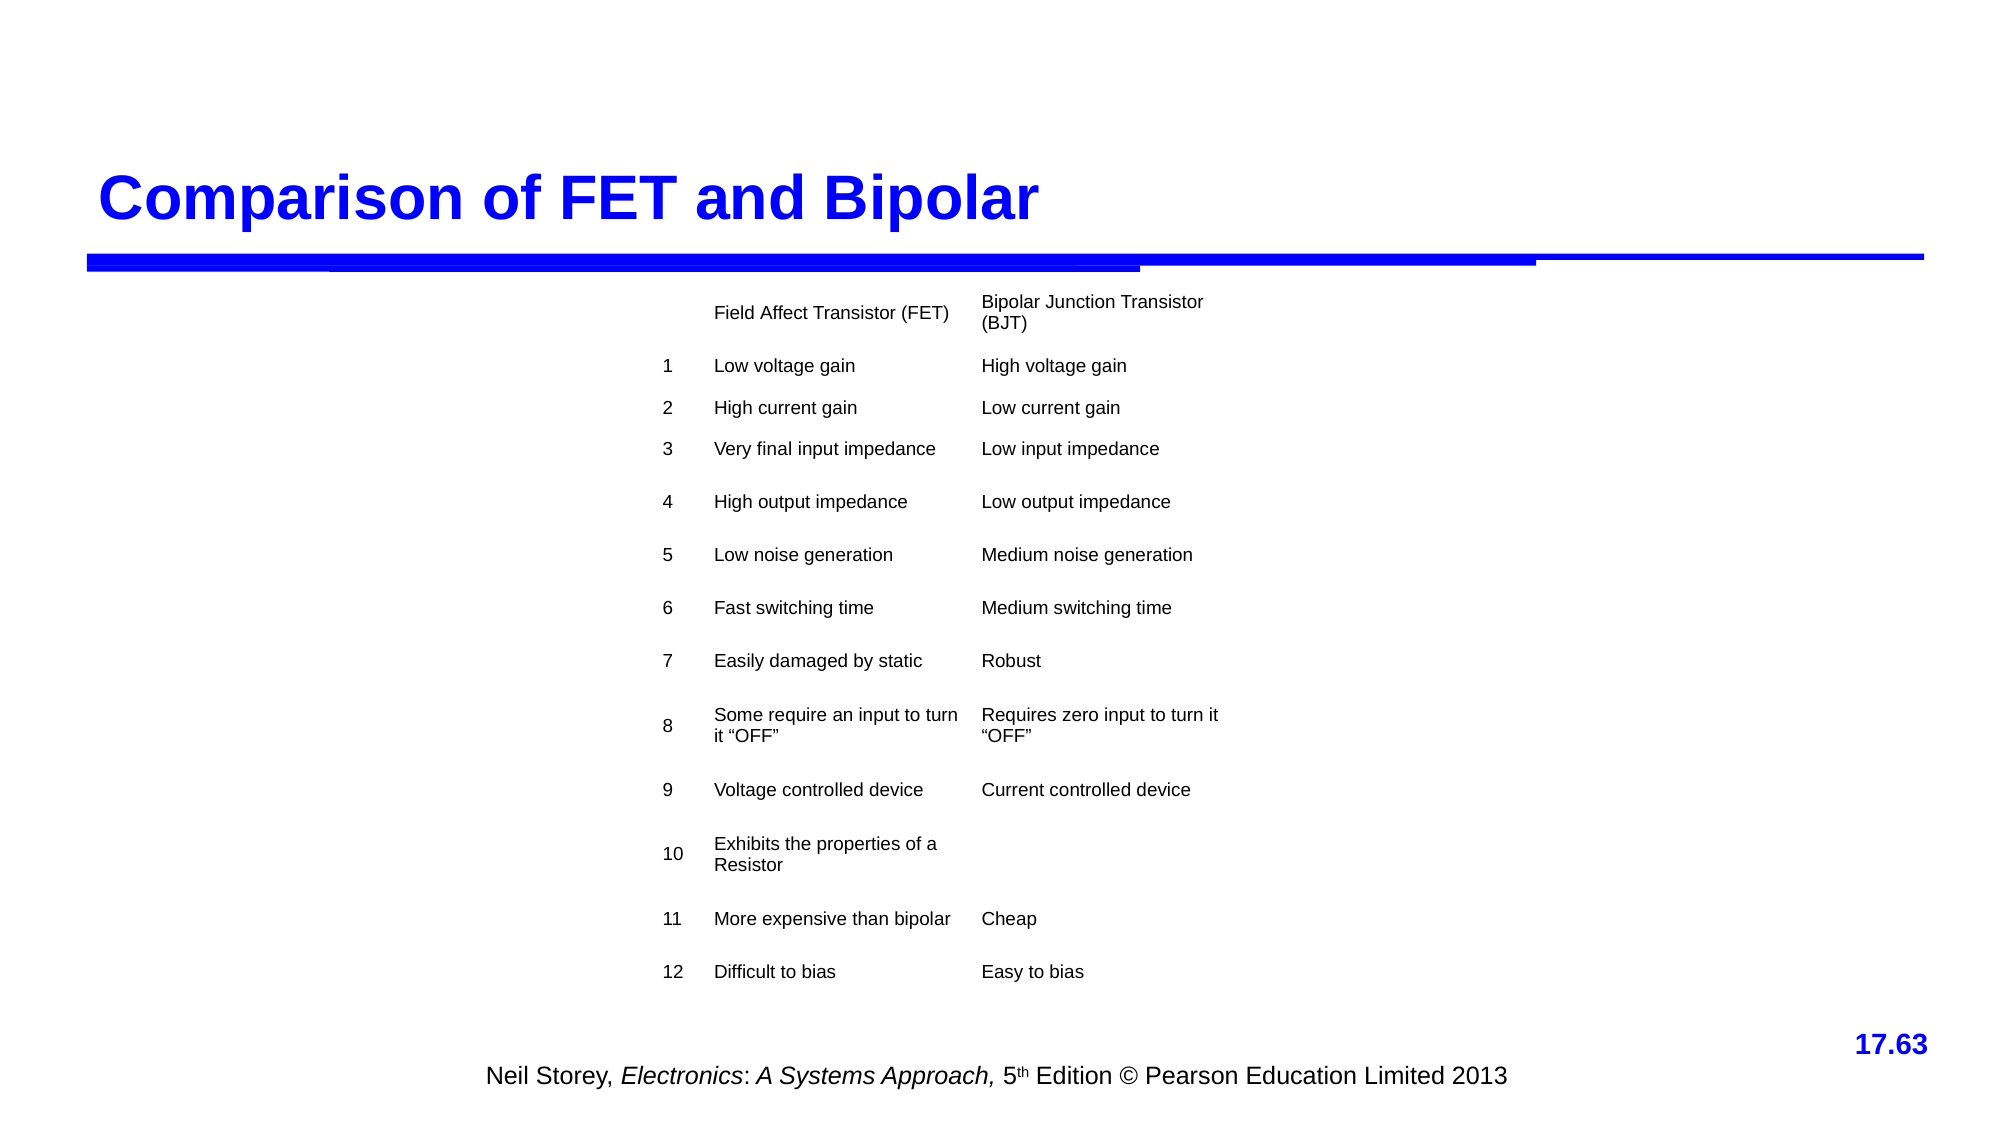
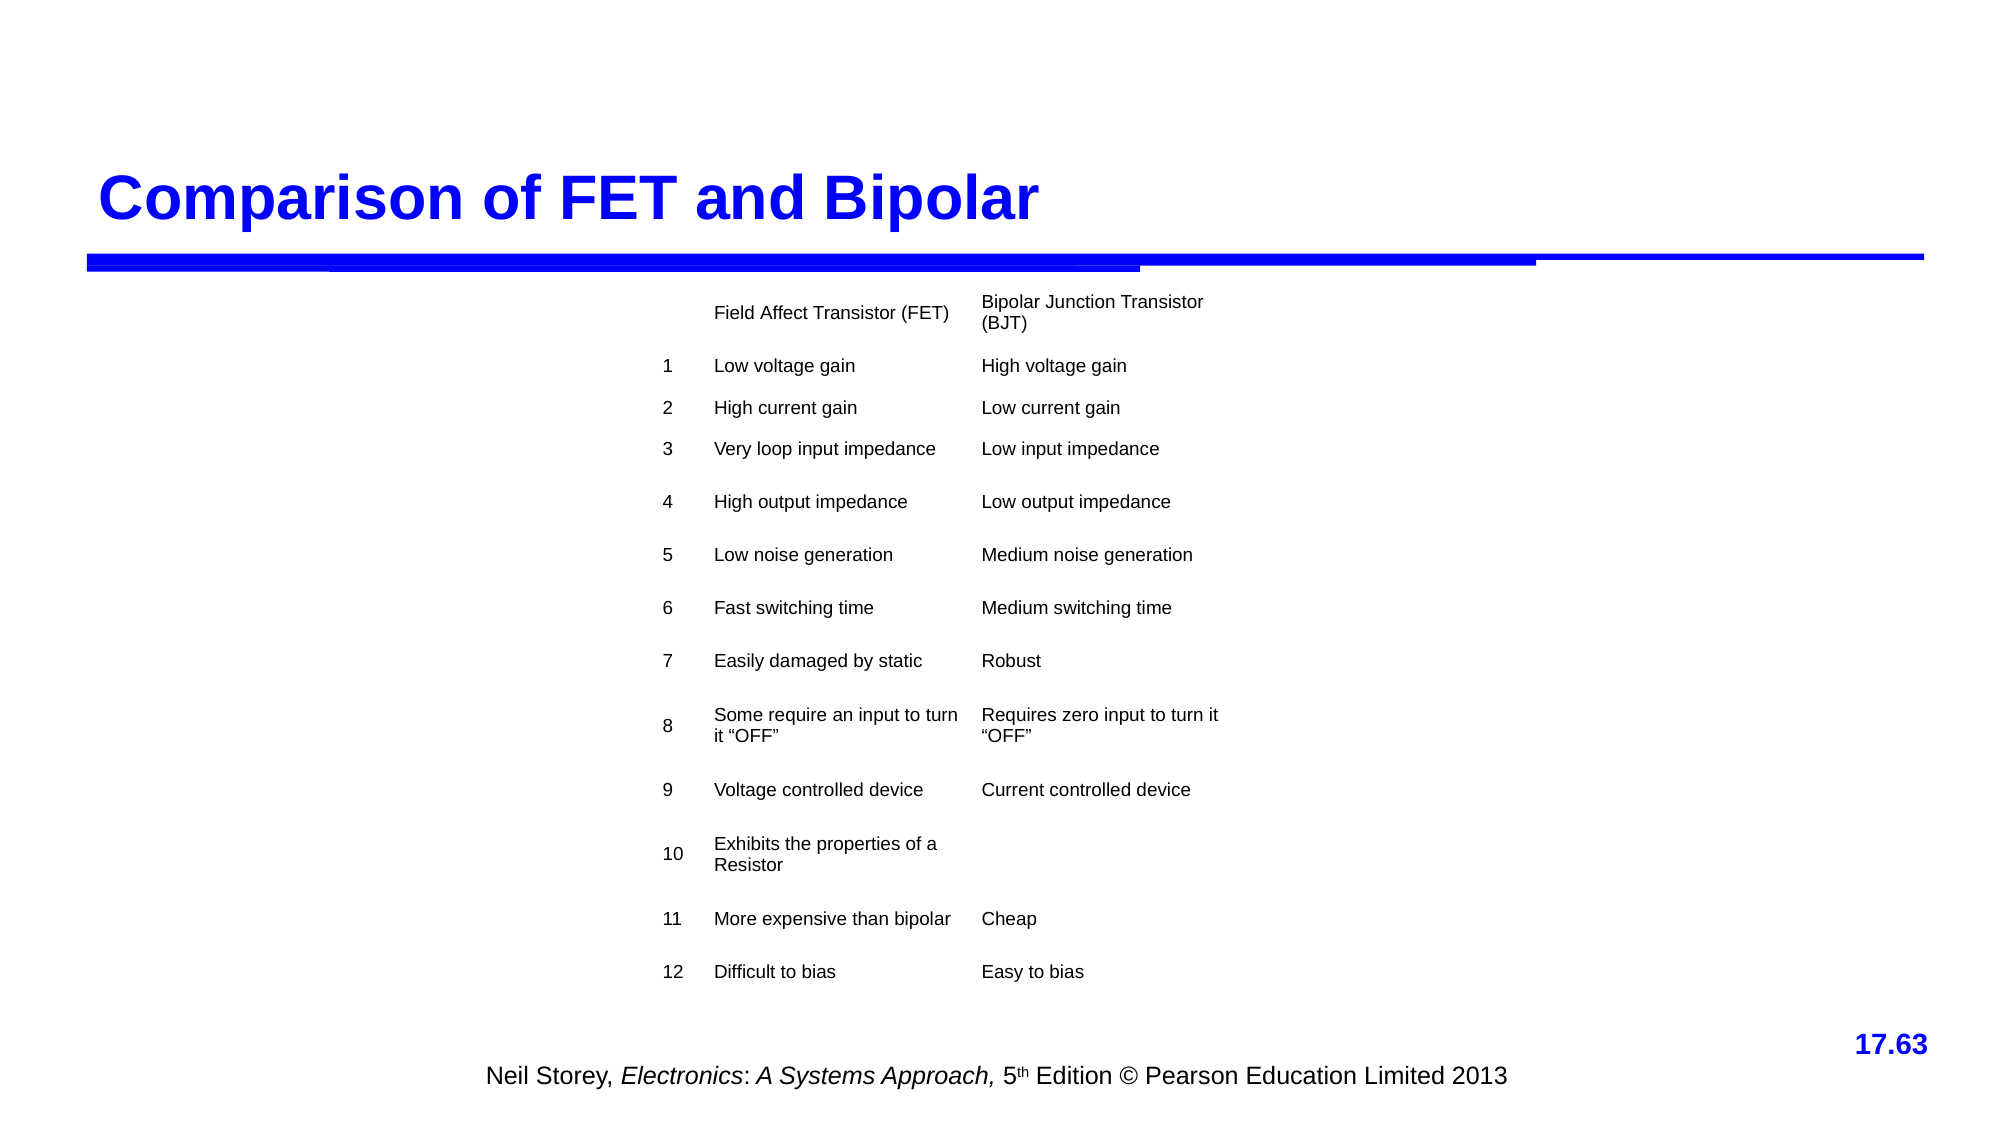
final: final -> loop
